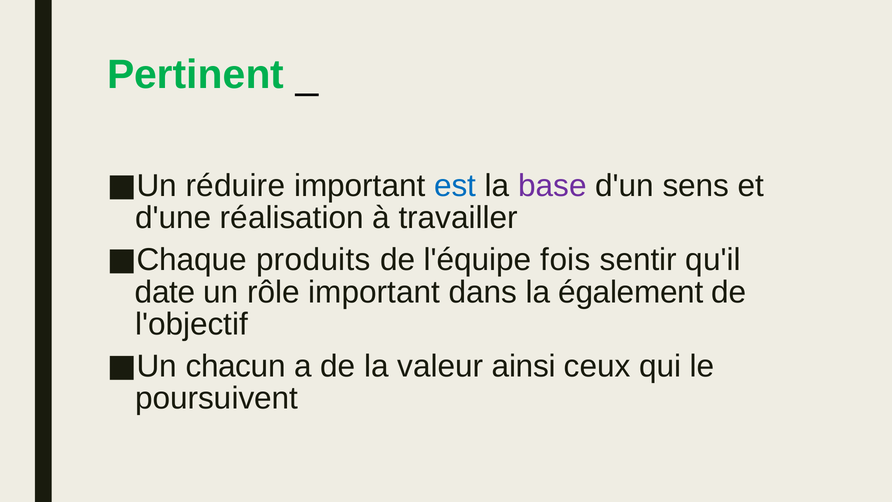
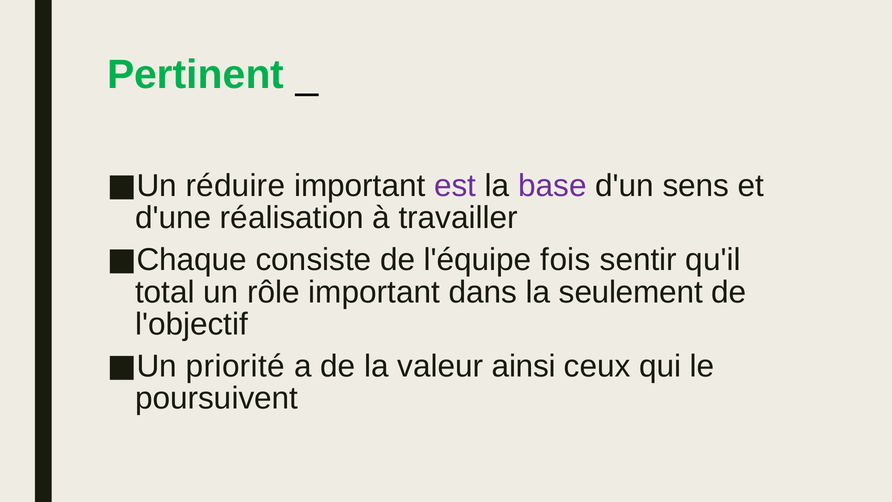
est colour: blue -> purple
produits: produits -> consiste
date: date -> total
également: également -> seulement
chacun: chacun -> priorité
